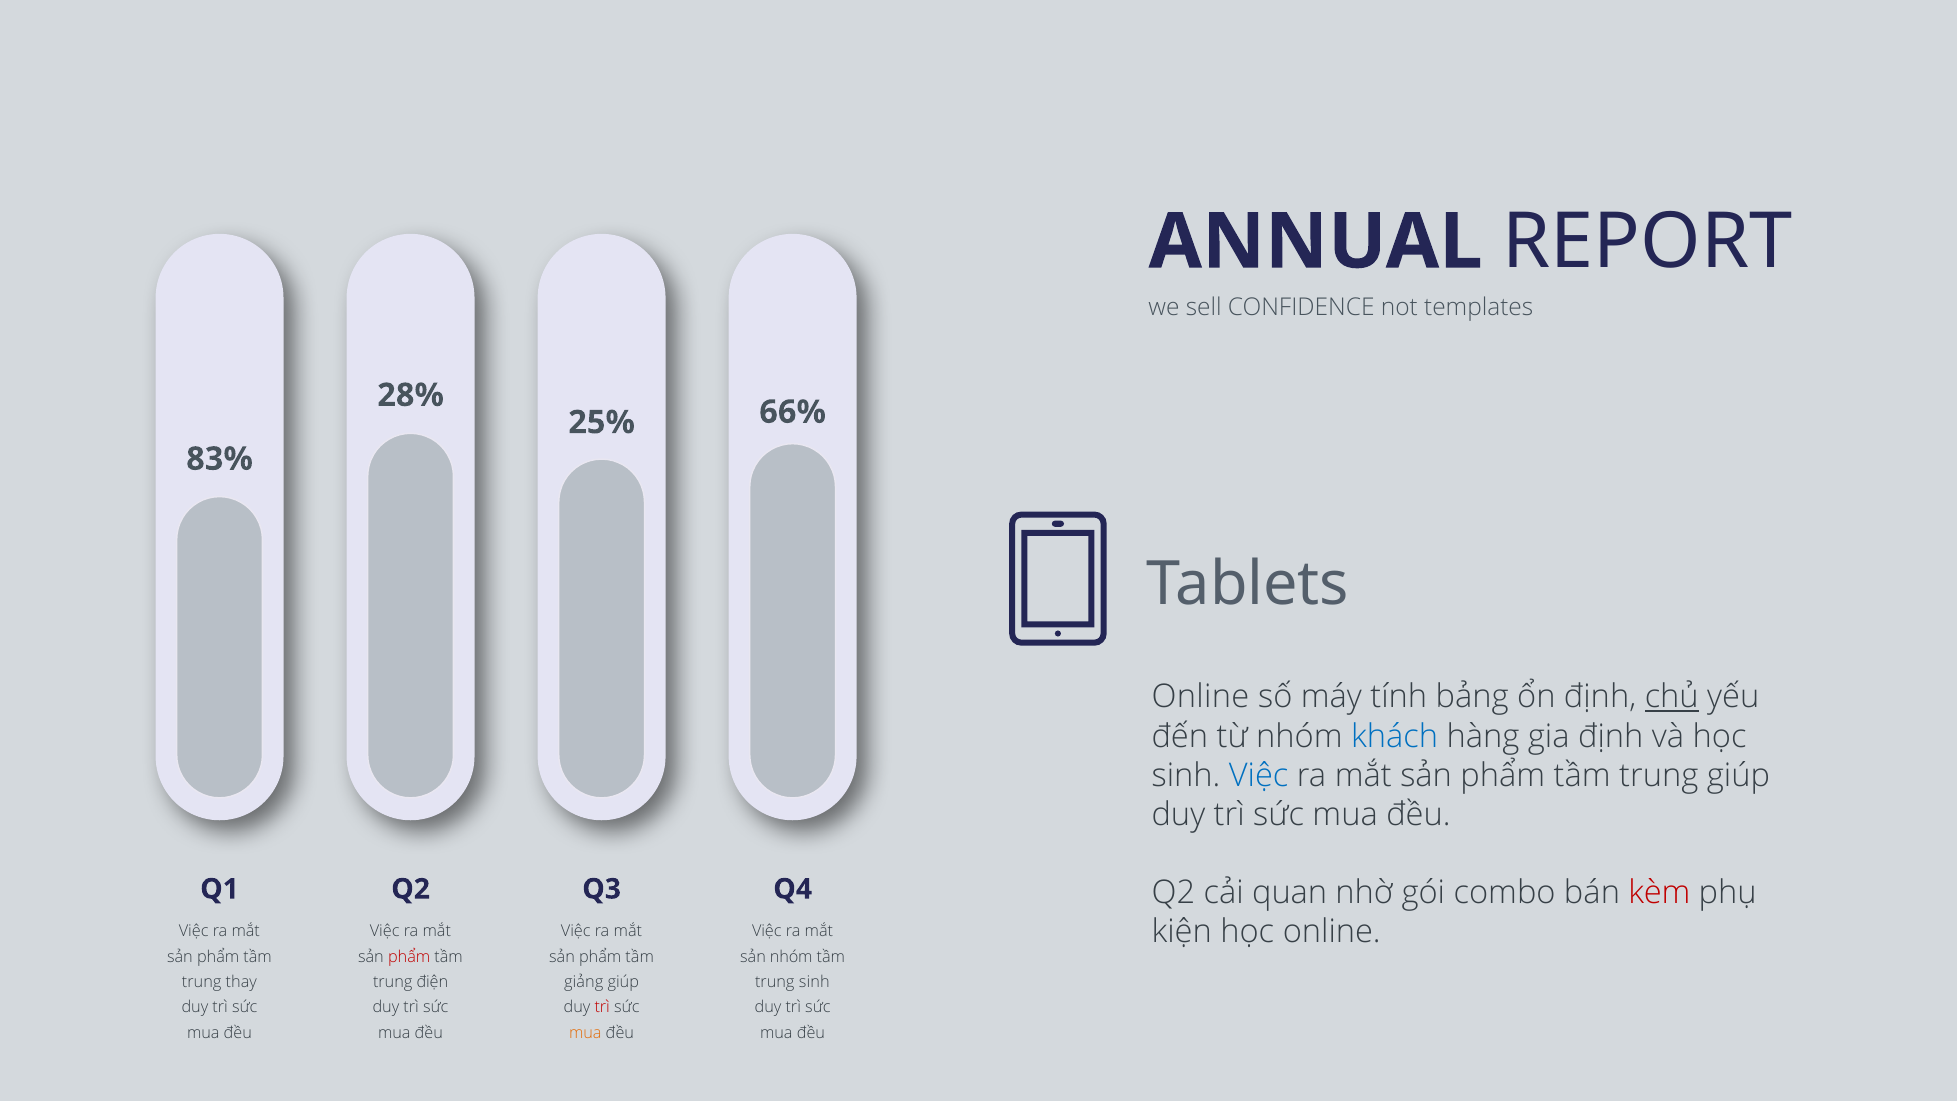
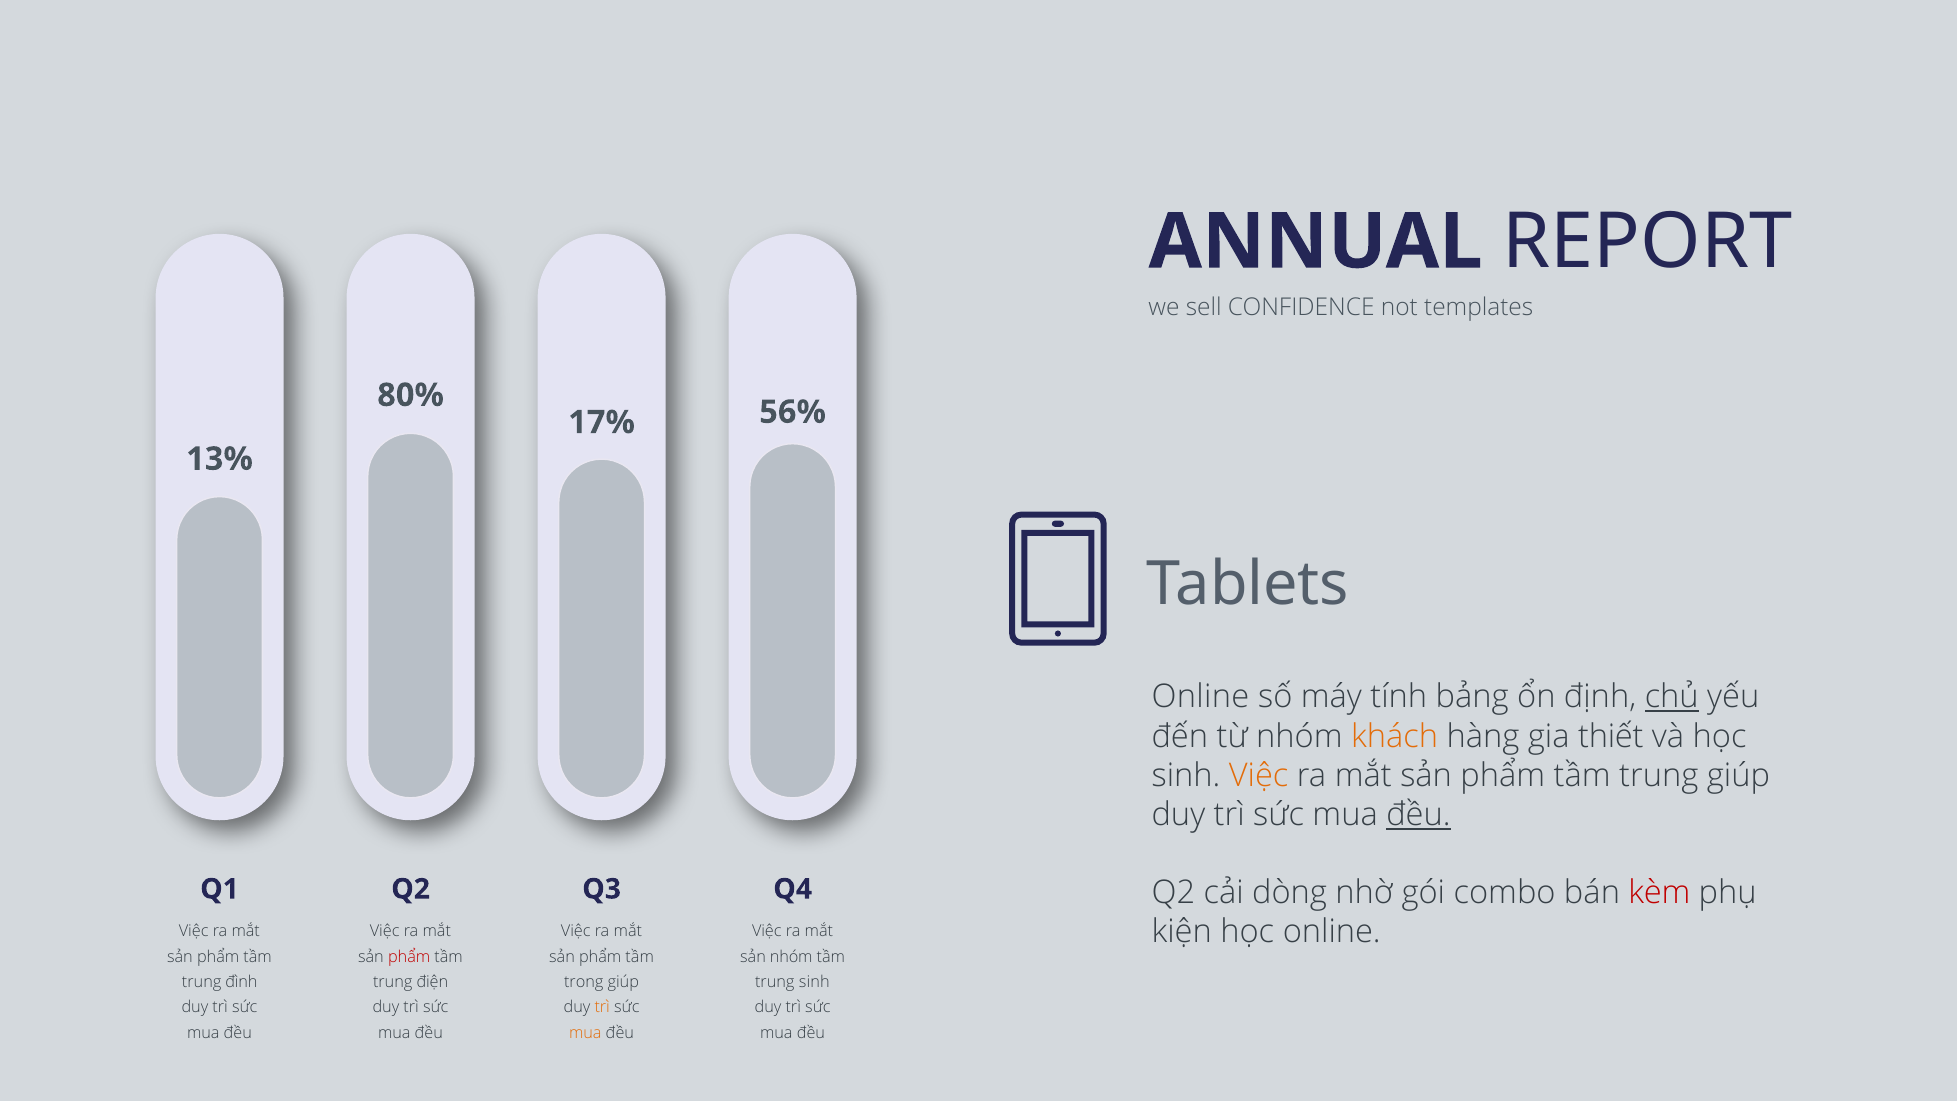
28%: 28% -> 80%
66%: 66% -> 56%
25%: 25% -> 17%
83%: 83% -> 13%
khách colour: blue -> orange
gia định: định -> thiết
Việc at (1259, 775) colour: blue -> orange
đều at (1418, 814) underline: none -> present
quan: quan -> dòng
thay: thay -> đình
giảng: giảng -> trong
trì at (602, 1007) colour: red -> orange
